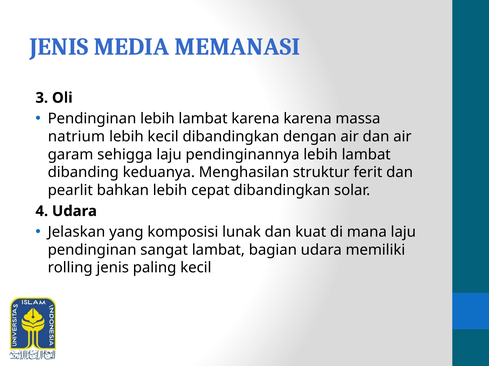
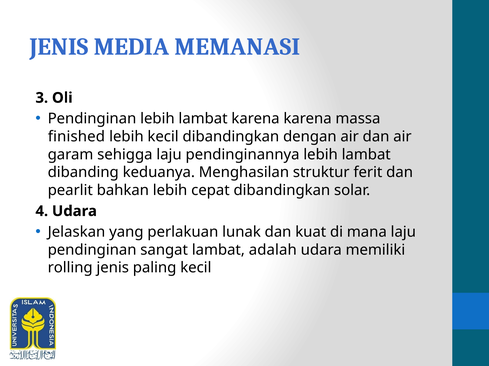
natrium: natrium -> finished
komposisi: komposisi -> perlakuan
bagian: bagian -> adalah
